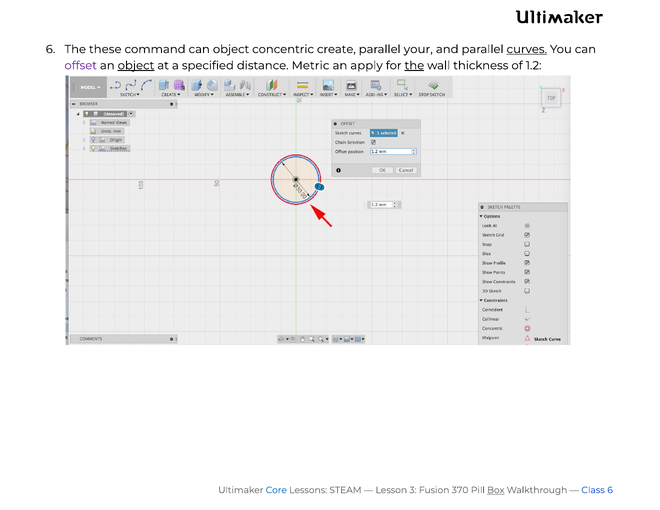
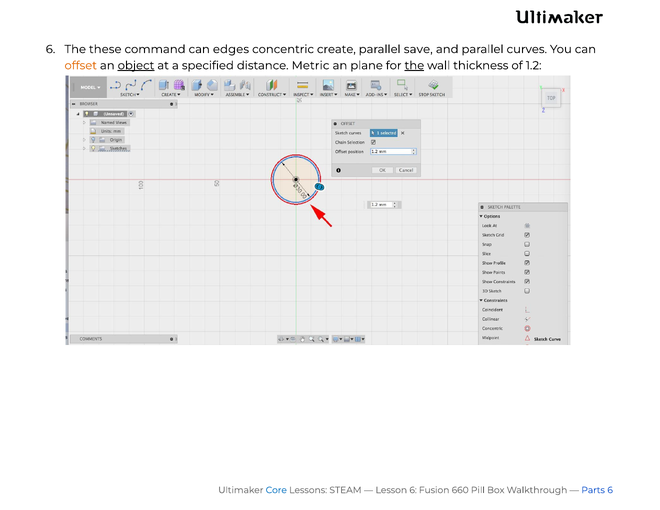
can object: object -> edges
your: your -> save
curves underline: present -> none
offset colour: purple -> orange
apply: apply -> plane
Lesson 3: 3 -> 6
370: 370 -> 660
Box underline: present -> none
Class: Class -> Parts
